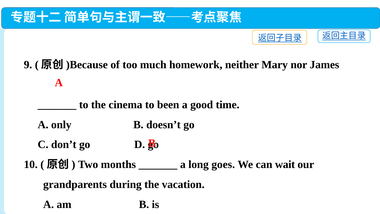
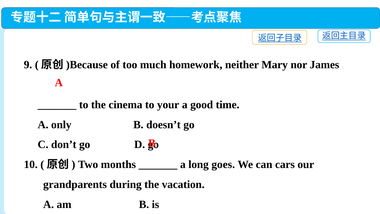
been: been -> your
wait: wait -> cars
